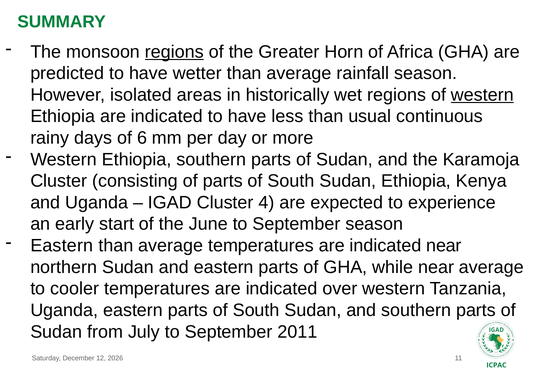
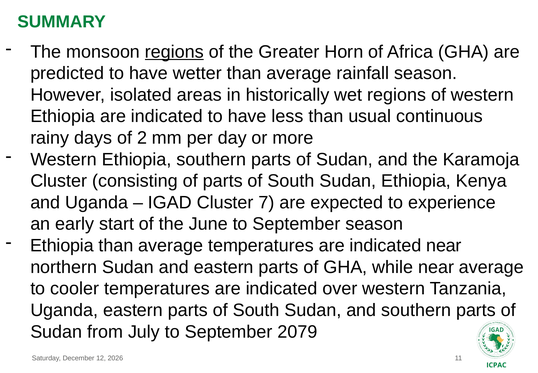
western at (482, 95) underline: present -> none
6: 6 -> 2
4: 4 -> 7
Eastern at (62, 245): Eastern -> Ethiopia
2011: 2011 -> 2079
